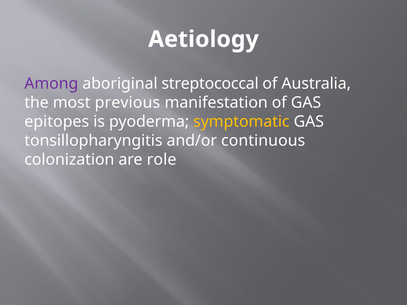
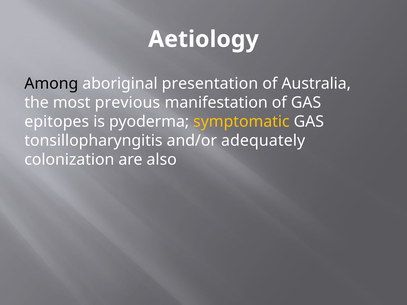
Among colour: purple -> black
streptococcal: streptococcal -> presentation
continuous: continuous -> adequately
role: role -> also
